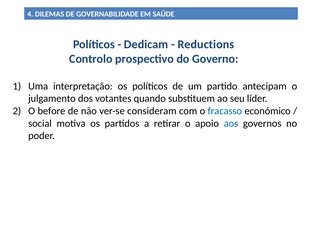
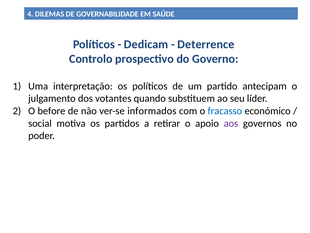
Reductions: Reductions -> Deterrence
consideram: consideram -> informados
aos colour: blue -> purple
